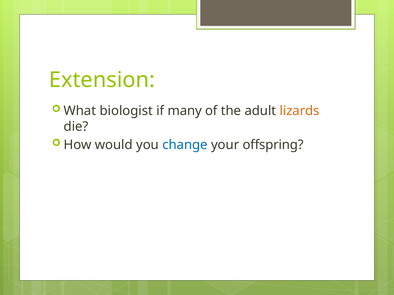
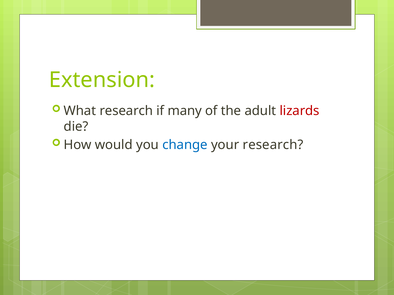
What biologist: biologist -> research
lizards colour: orange -> red
your offspring: offspring -> research
